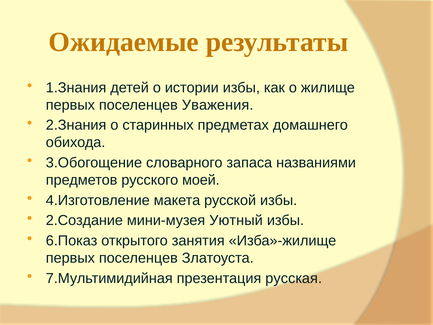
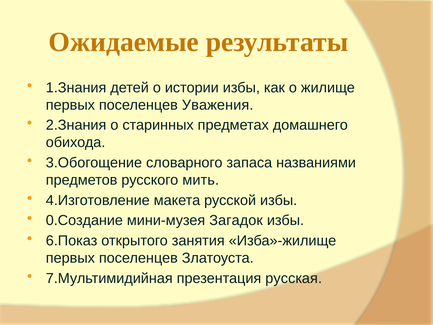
моей: моей -> мить
2.Создание: 2.Создание -> 0.Создание
Уютный: Уютный -> Загадок
